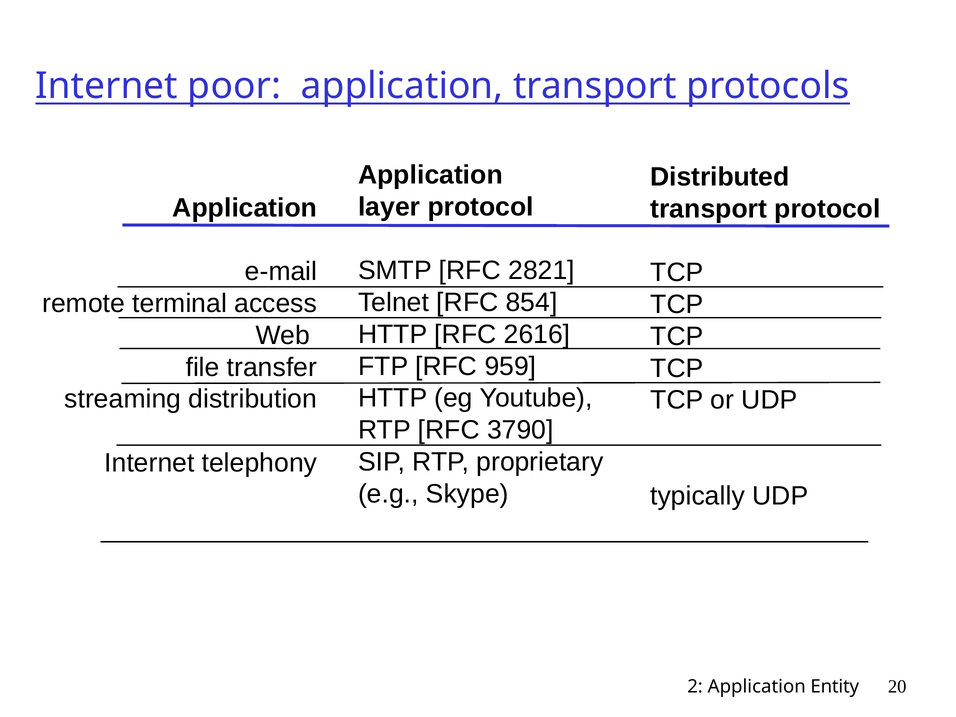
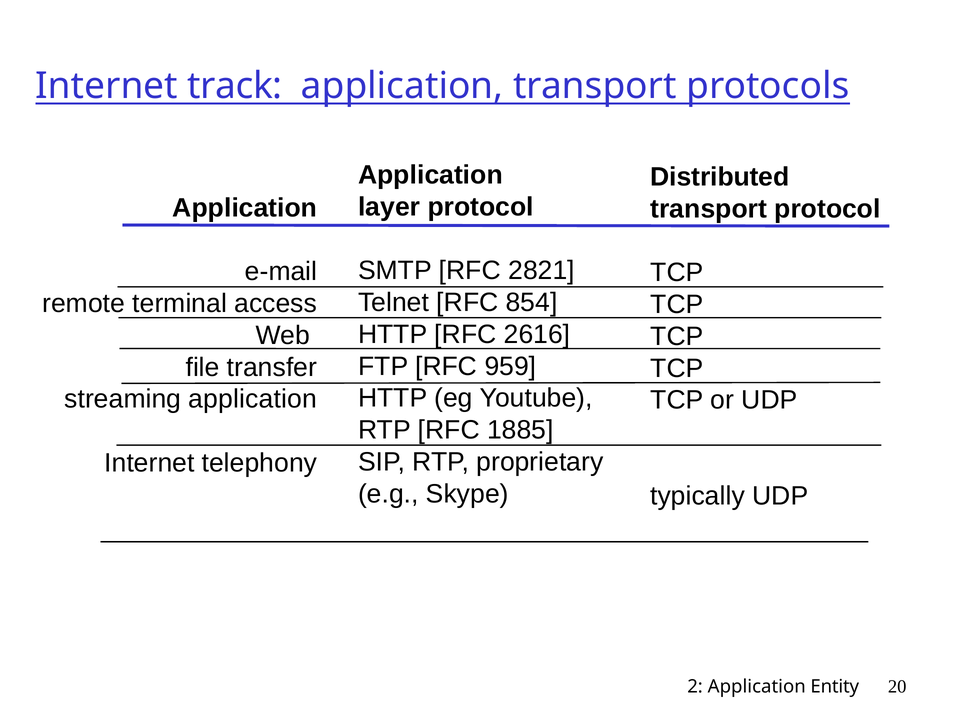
poor: poor -> track
streaming distribution: distribution -> application
3790: 3790 -> 1885
